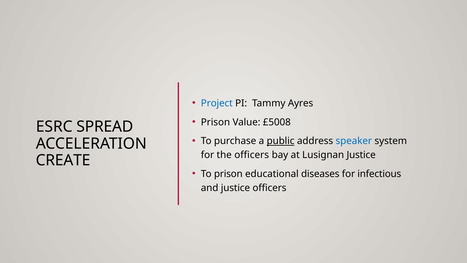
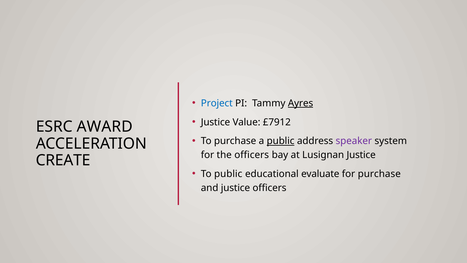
Ayres underline: none -> present
Prison at (215, 122): Prison -> Justice
£5008: £5008 -> £7912
SPREAD: SPREAD -> AWARD
speaker colour: blue -> purple
To prison: prison -> public
diseases: diseases -> evaluate
for infectious: infectious -> purchase
